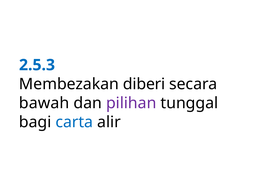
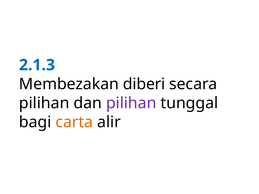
2.5.3: 2.5.3 -> 2.1.3
bawah at (44, 103): bawah -> pilihan
carta colour: blue -> orange
